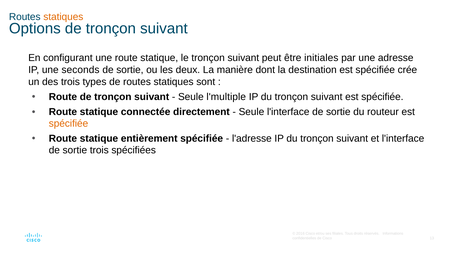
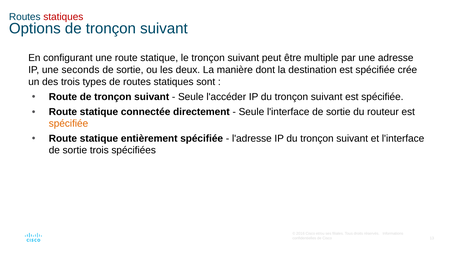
statiques at (63, 17) colour: orange -> red
initiales: initiales -> multiple
l'multiple: l'multiple -> l'accéder
